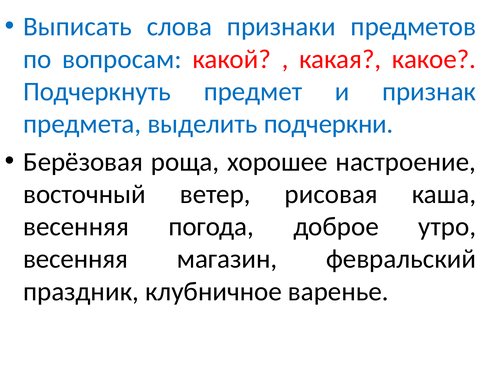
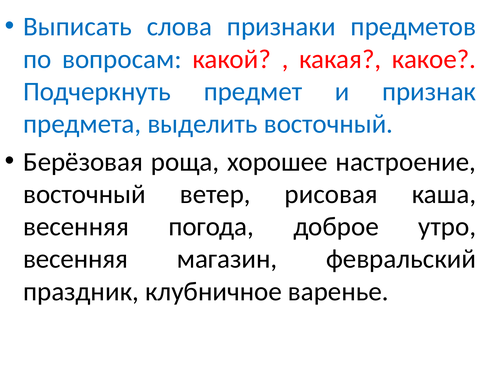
выделить подчеркни: подчеркни -> восточный
